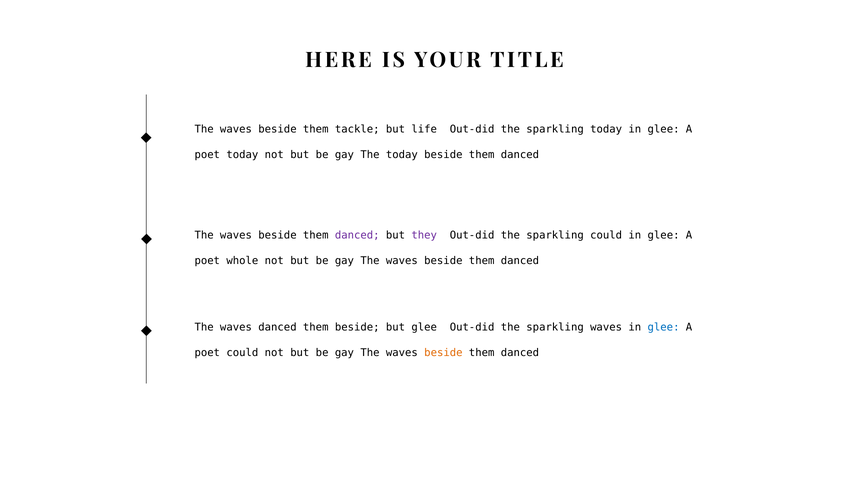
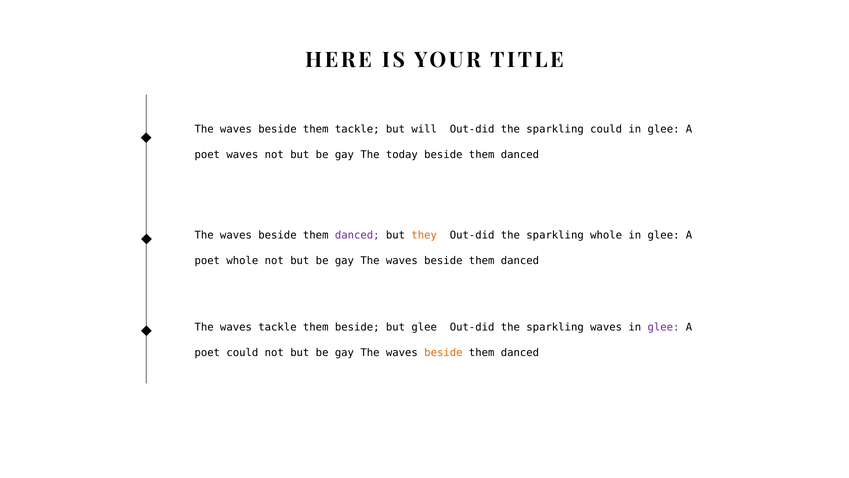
life: life -> will
sparkling today: today -> could
poet today: today -> waves
they colour: purple -> orange
sparkling could: could -> whole
waves danced: danced -> tackle
glee at (664, 327) colour: blue -> purple
